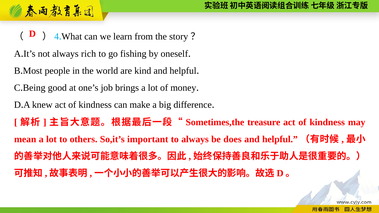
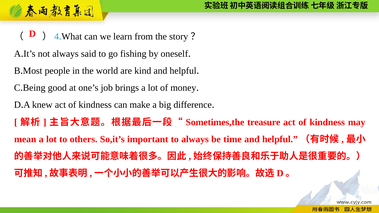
rich: rich -> said
does: does -> time
